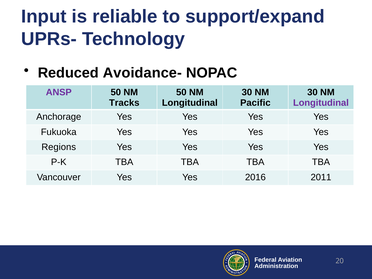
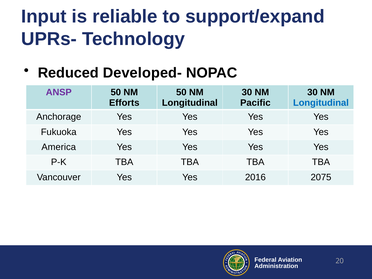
Avoidance-: Avoidance- -> Developed-
Tracks: Tracks -> Efforts
Longitudinal at (321, 103) colour: purple -> blue
Regions: Regions -> America
2011: 2011 -> 2075
